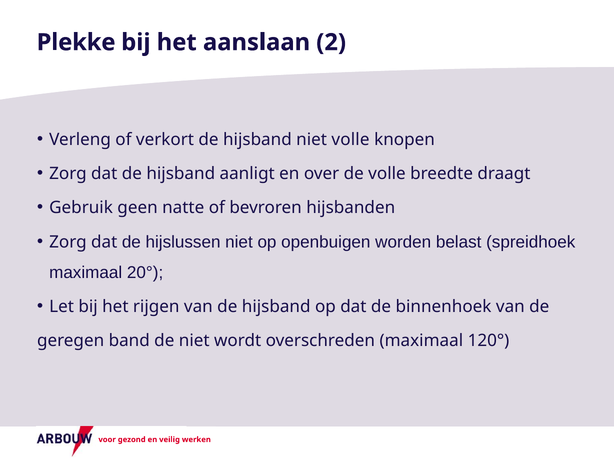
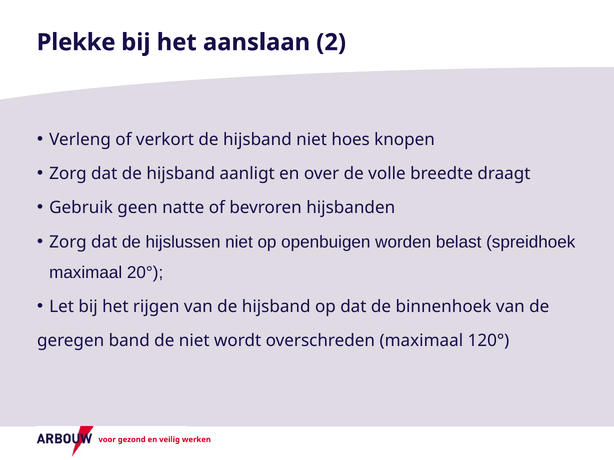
niet volle: volle -> hoes
